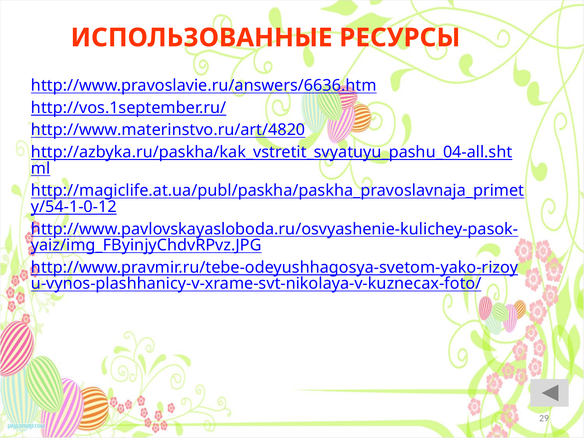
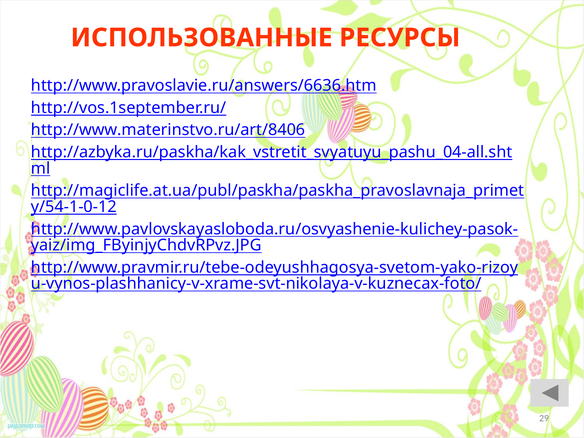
http://www.materinstvo.ru/art/4820: http://www.materinstvo.ru/art/4820 -> http://www.materinstvo.ru/art/8406
